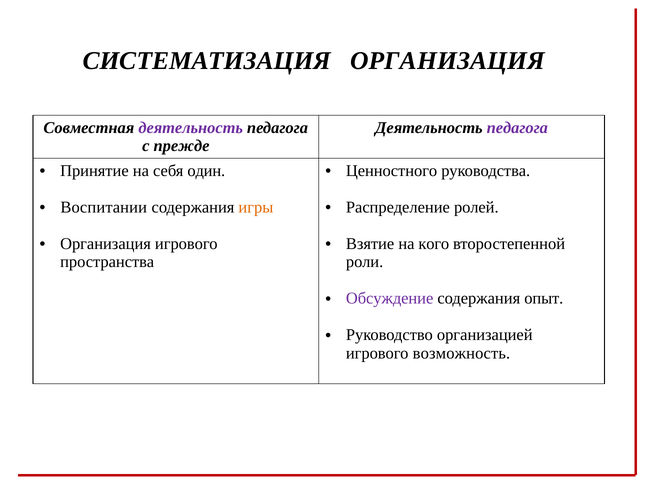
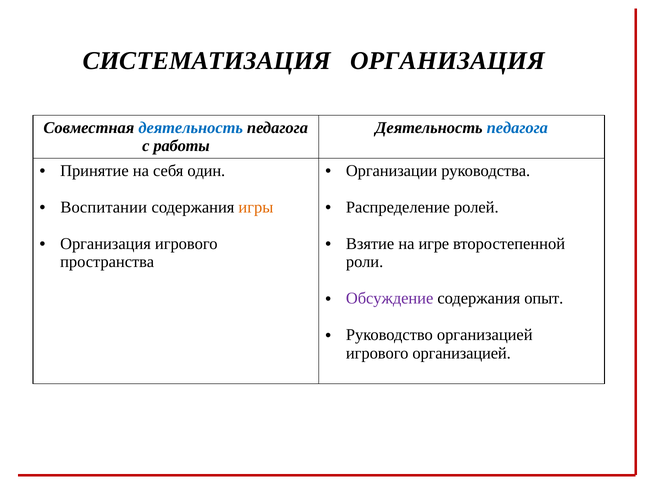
деятельность at (191, 128) colour: purple -> blue
педагога at (517, 128) colour: purple -> blue
прежде: прежде -> работы
Ценностного: Ценностного -> Организации
кого: кого -> игре
игрового возможность: возможность -> организацией
